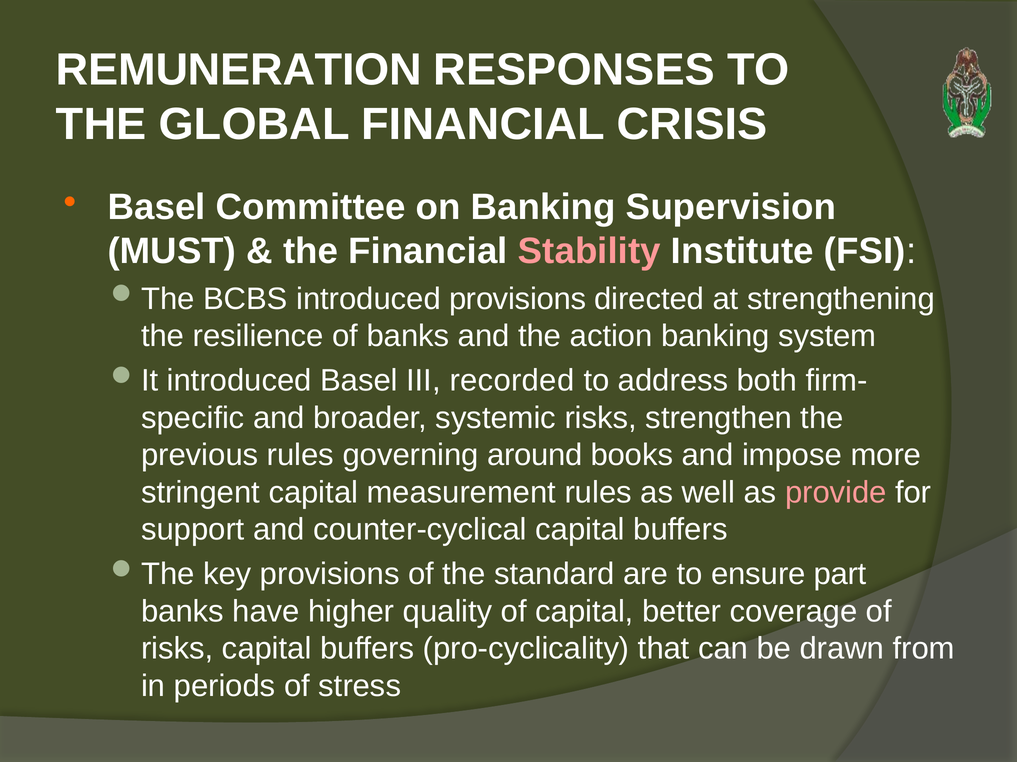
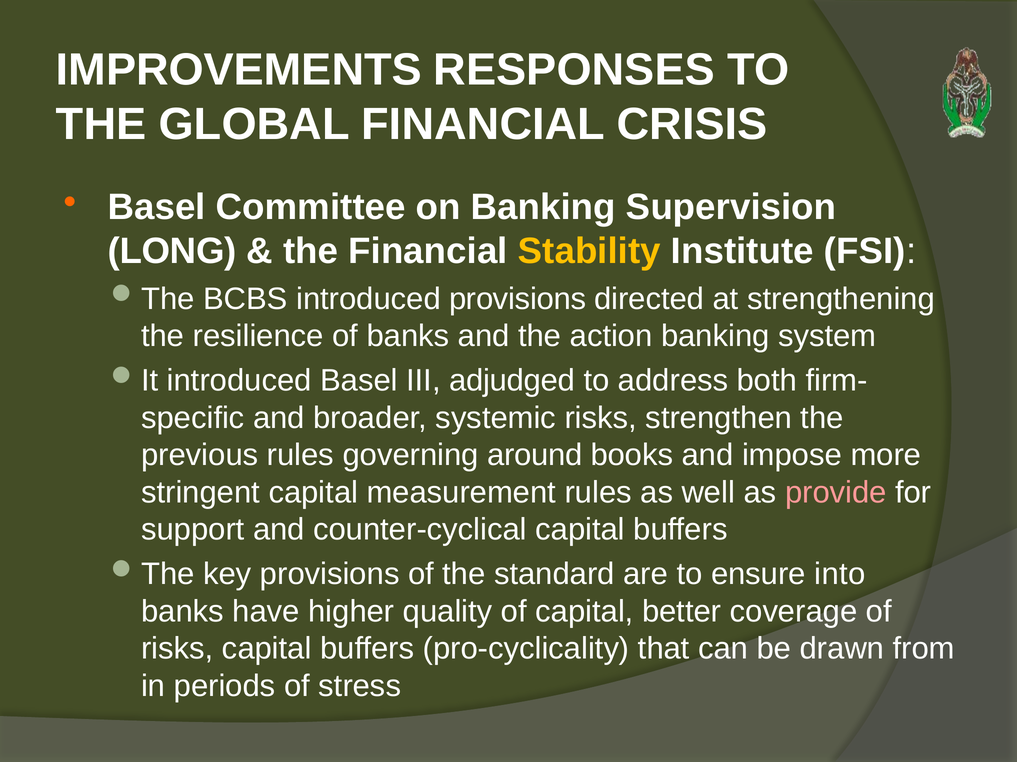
REMUNERATION: REMUNERATION -> IMPROVEMENTS
MUST: MUST -> LONG
Stability colour: pink -> yellow
recorded: recorded -> adjudged
part: part -> into
